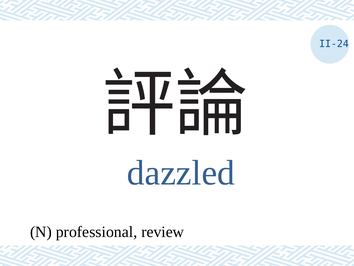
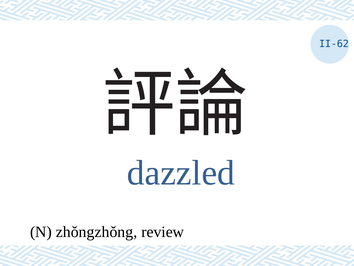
II-24: II-24 -> II-62
professional: professional -> zhǒngzhǒng
